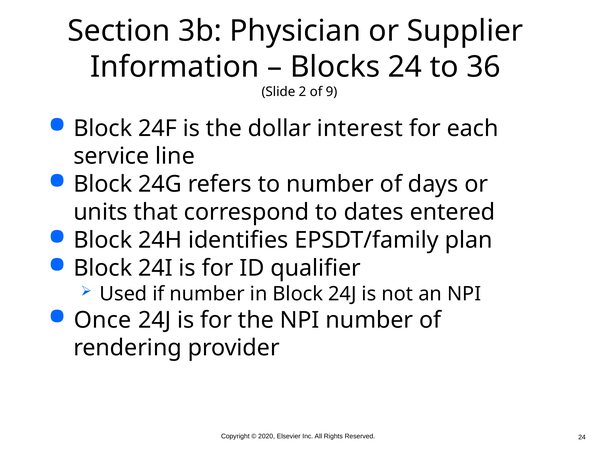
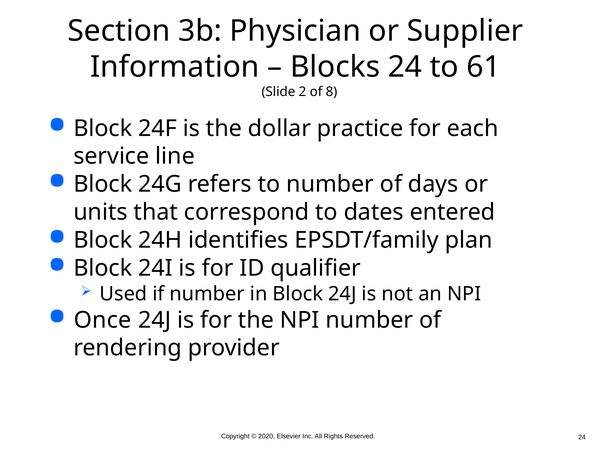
36: 36 -> 61
9: 9 -> 8
interest: interest -> practice
